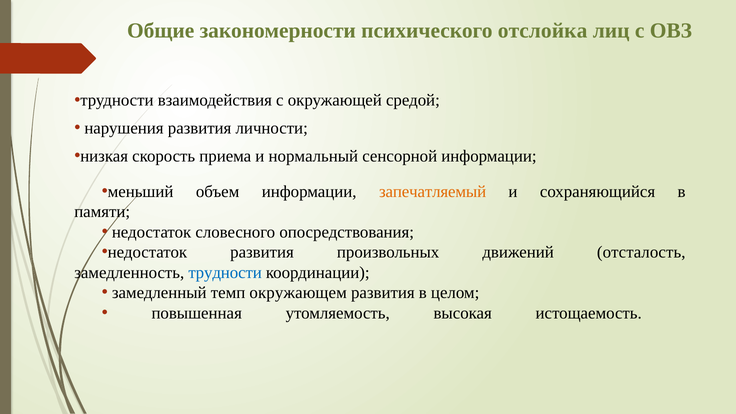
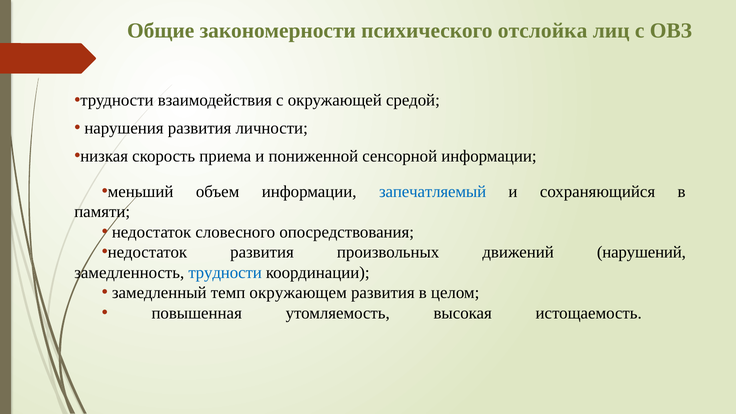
нормальный: нормальный -> пониженной
запечатляемый colour: orange -> blue
отсталость: отсталость -> нарушений
